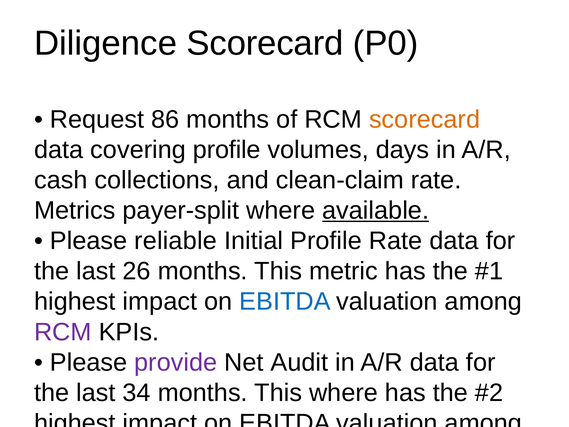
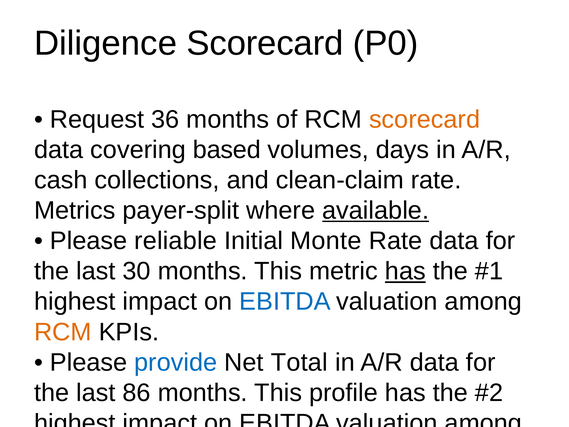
Request 86: 86 -> 36
covering profile: profile -> based
Initial Profile: Profile -> Monte
26: 26 -> 30
has at (405, 271) underline: none -> present
RCM at (63, 332) colour: purple -> orange
provide at (176, 362) colour: purple -> blue
Audit: Audit -> Total
34: 34 -> 86
This where: where -> profile
